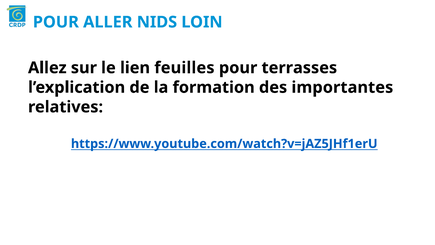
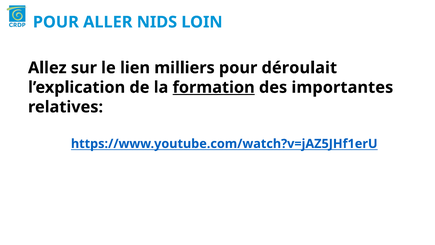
feuilles: feuilles -> milliers
terrasses: terrasses -> déroulait
formation underline: none -> present
